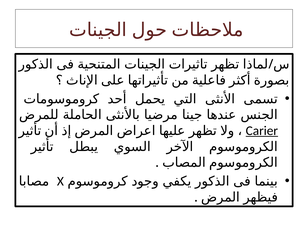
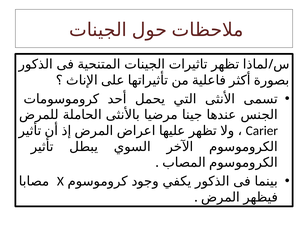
Carier underline: present -> none
